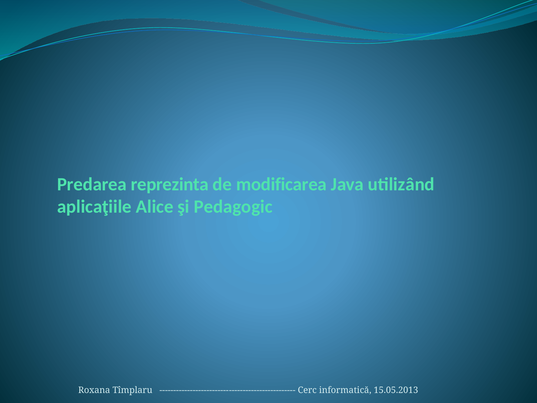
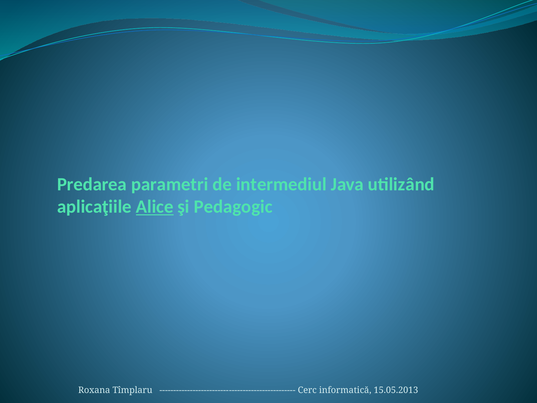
reprezinta: reprezinta -> parametri
modificarea: modificarea -> intermediul
Alice underline: none -> present
